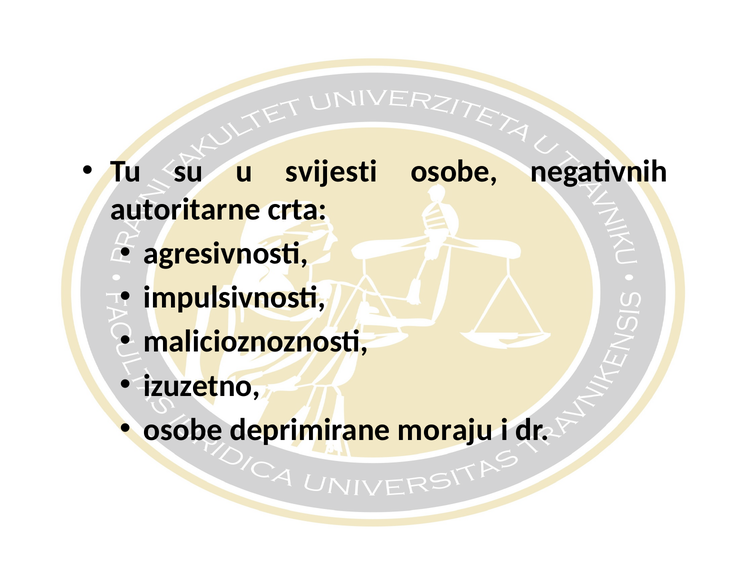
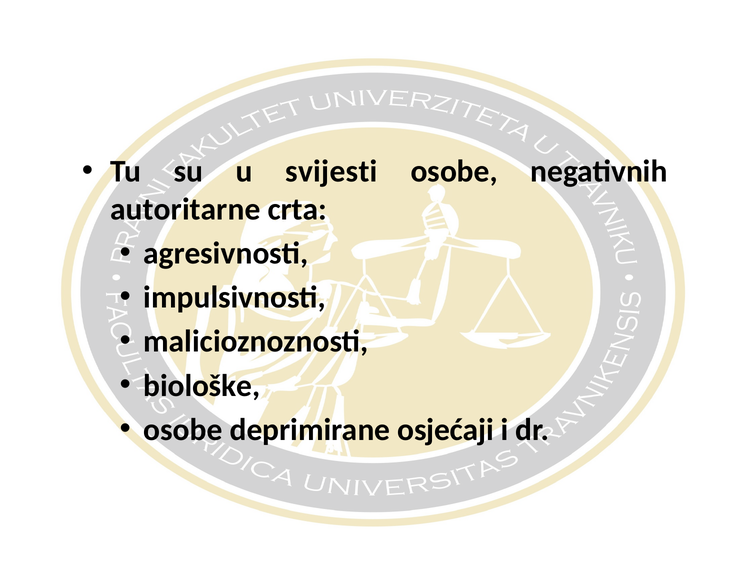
izuzetno: izuzetno -> biološke
moraju: moraju -> osjećaji
